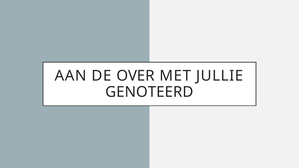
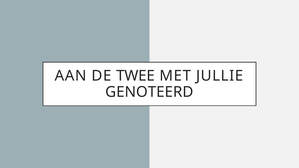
OVER: OVER -> TWEE
